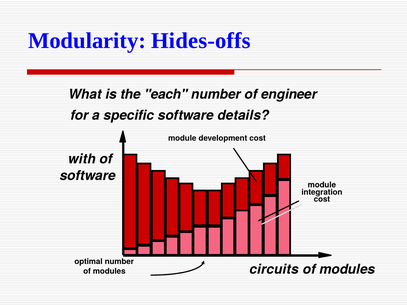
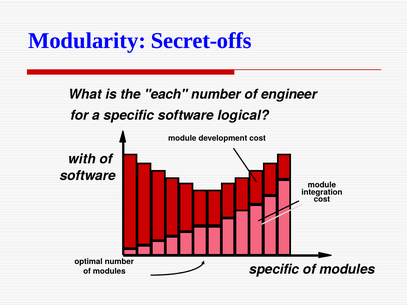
Hides-offs: Hides-offs -> Secret-offs
details: details -> logical
circuits at (274, 270): circuits -> specific
